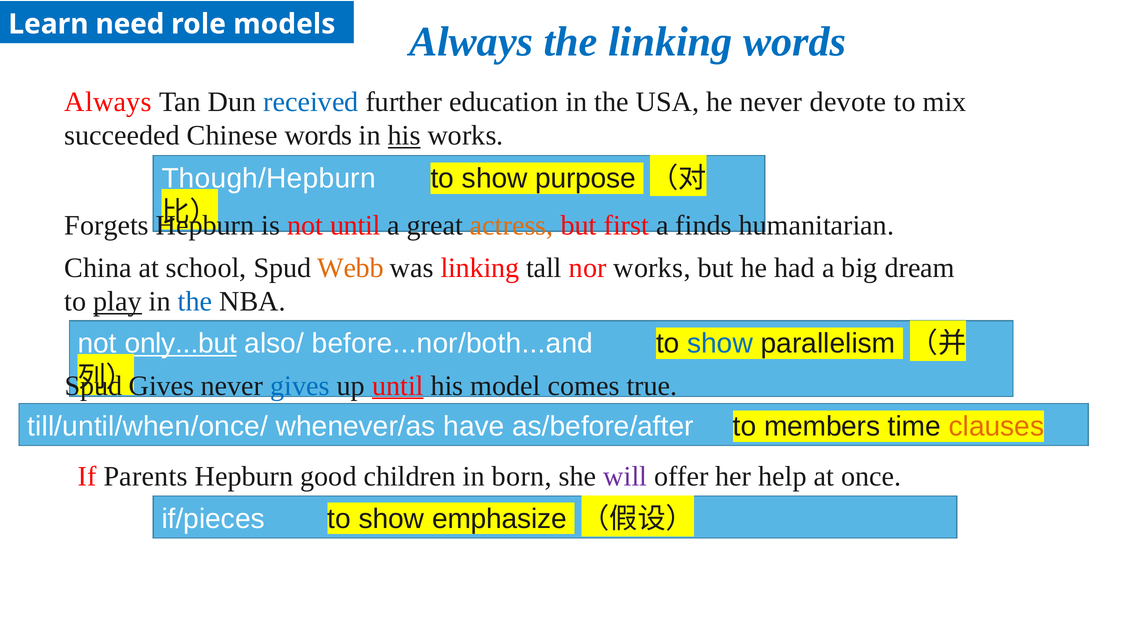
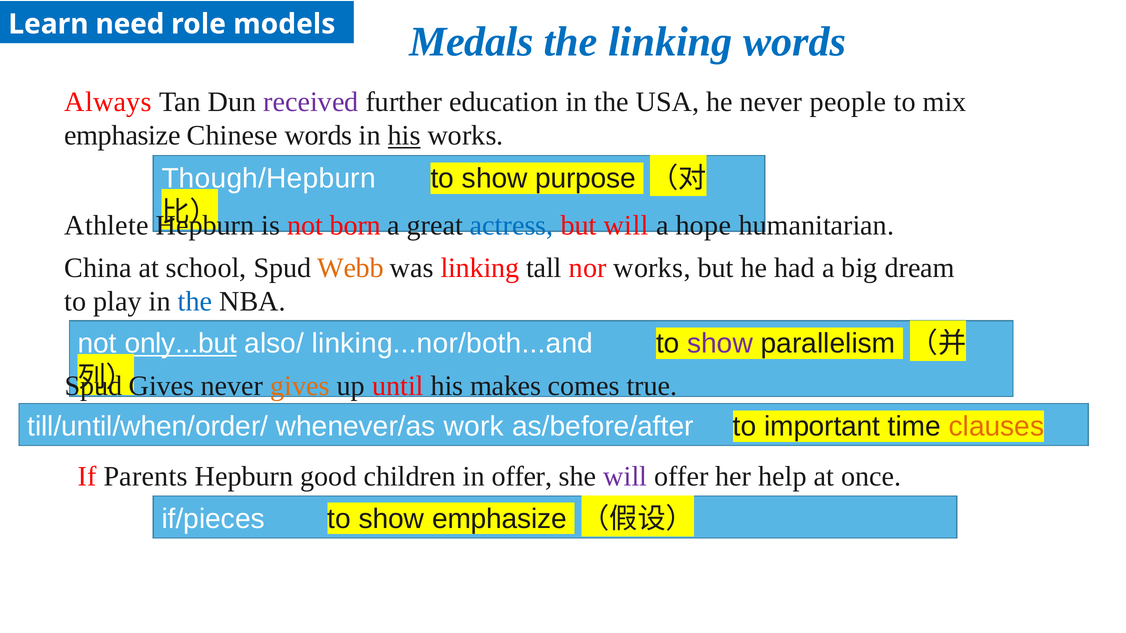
Always at (471, 42): Always -> Medals
received colour: blue -> purple
devote: devote -> people
succeeded at (122, 136): succeeded -> emphasize
Forgets: Forgets -> Athlete
not until: until -> born
actress colour: orange -> blue
but first: first -> will
finds: finds -> hope
play underline: present -> none
before...nor/both...and: before...nor/both...and -> linking...nor/both...and
show at (720, 344) colour: blue -> purple
gives at (300, 386) colour: blue -> orange
until at (398, 386) underline: present -> none
model: model -> makes
till/until/when/once/: till/until/when/once/ -> till/until/when/order/
have: have -> work
members: members -> important
in born: born -> offer
